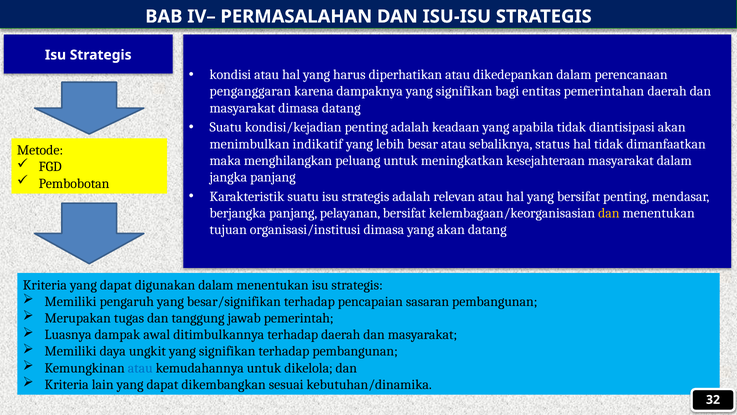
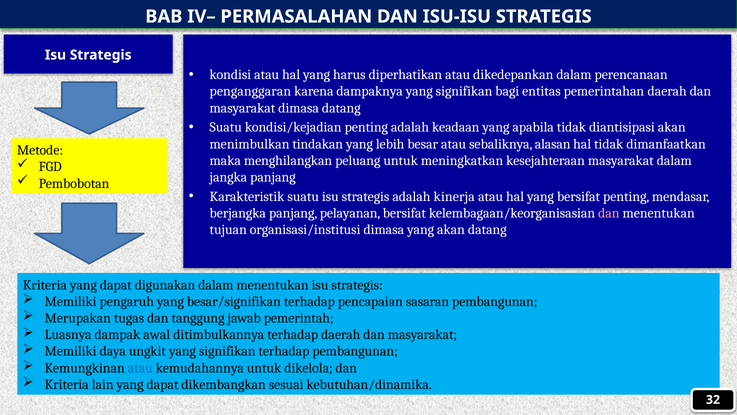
indikatif: indikatif -> tindakan
status: status -> alasan
relevan: relevan -> kinerja
dan at (609, 213) colour: yellow -> pink
